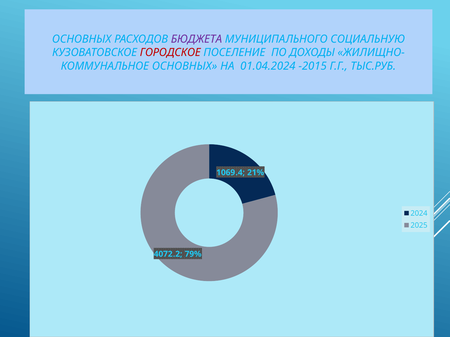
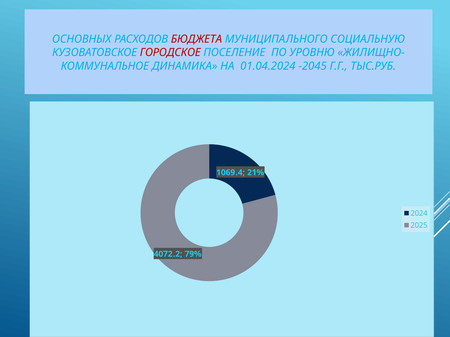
БЮДЖЕТА colour: purple -> red
ДОХОДЫ: ДОХОДЫ -> УРОВНЮ
ОСНОВНЫХ at (185, 66): ОСНОВНЫХ -> ДИНАМИКА
-2015: -2015 -> -2045
